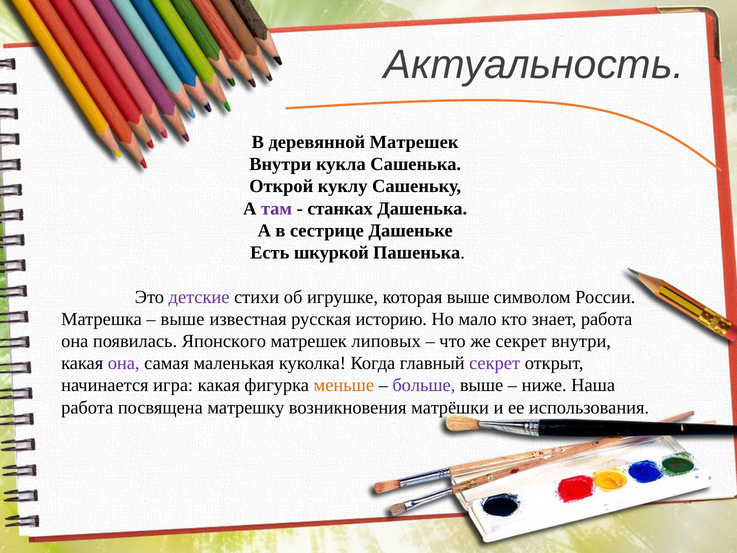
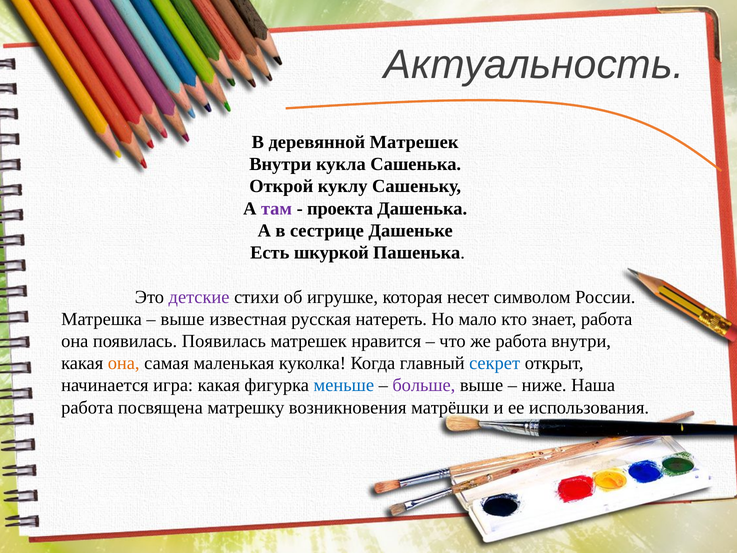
станках: станках -> проекта
которая выше: выше -> несет
историю: историю -> натереть
появилась Японского: Японского -> Появилась
липовых: липовых -> нравится
же секрет: секрет -> работа
она at (124, 363) colour: purple -> orange
секрет at (495, 363) colour: purple -> blue
меньше colour: orange -> blue
